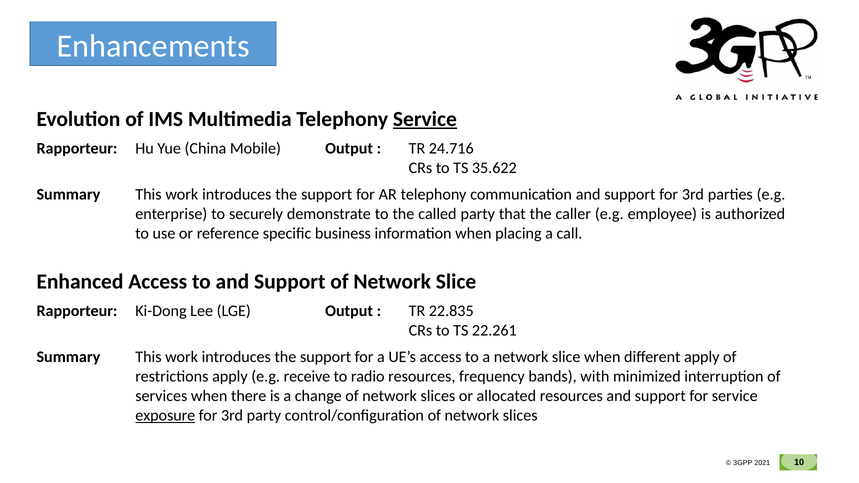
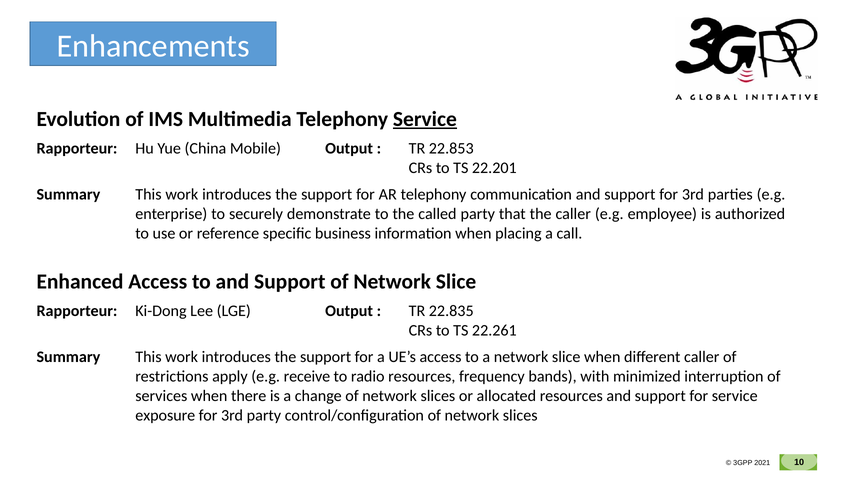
24.716: 24.716 -> 22.853
35.622: 35.622 -> 22.201
different apply: apply -> caller
exposure underline: present -> none
